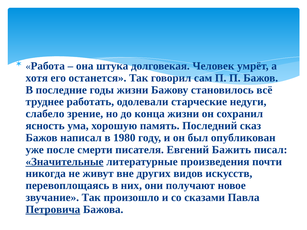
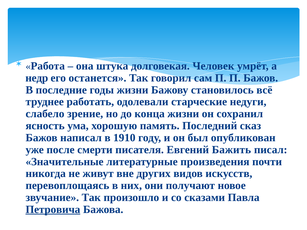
хотя: хотя -> недр
1980: 1980 -> 1910
Значительные underline: present -> none
